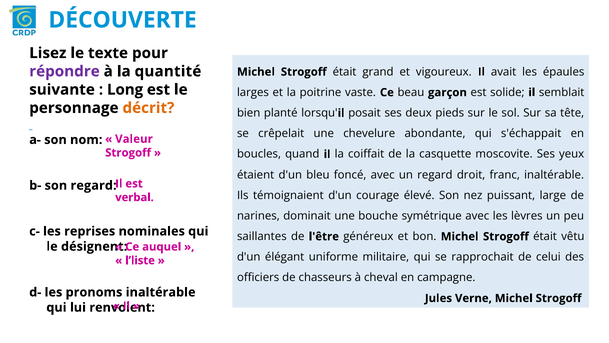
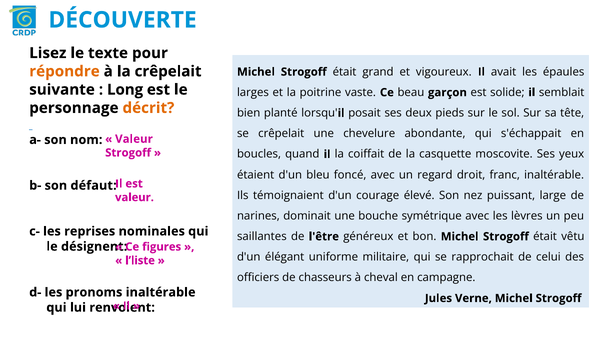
répondre colour: purple -> orange
la quantité: quantité -> crêpelait
son regard: regard -> défaut
verbal at (134, 197): verbal -> valeur
auquel: auquel -> figures
